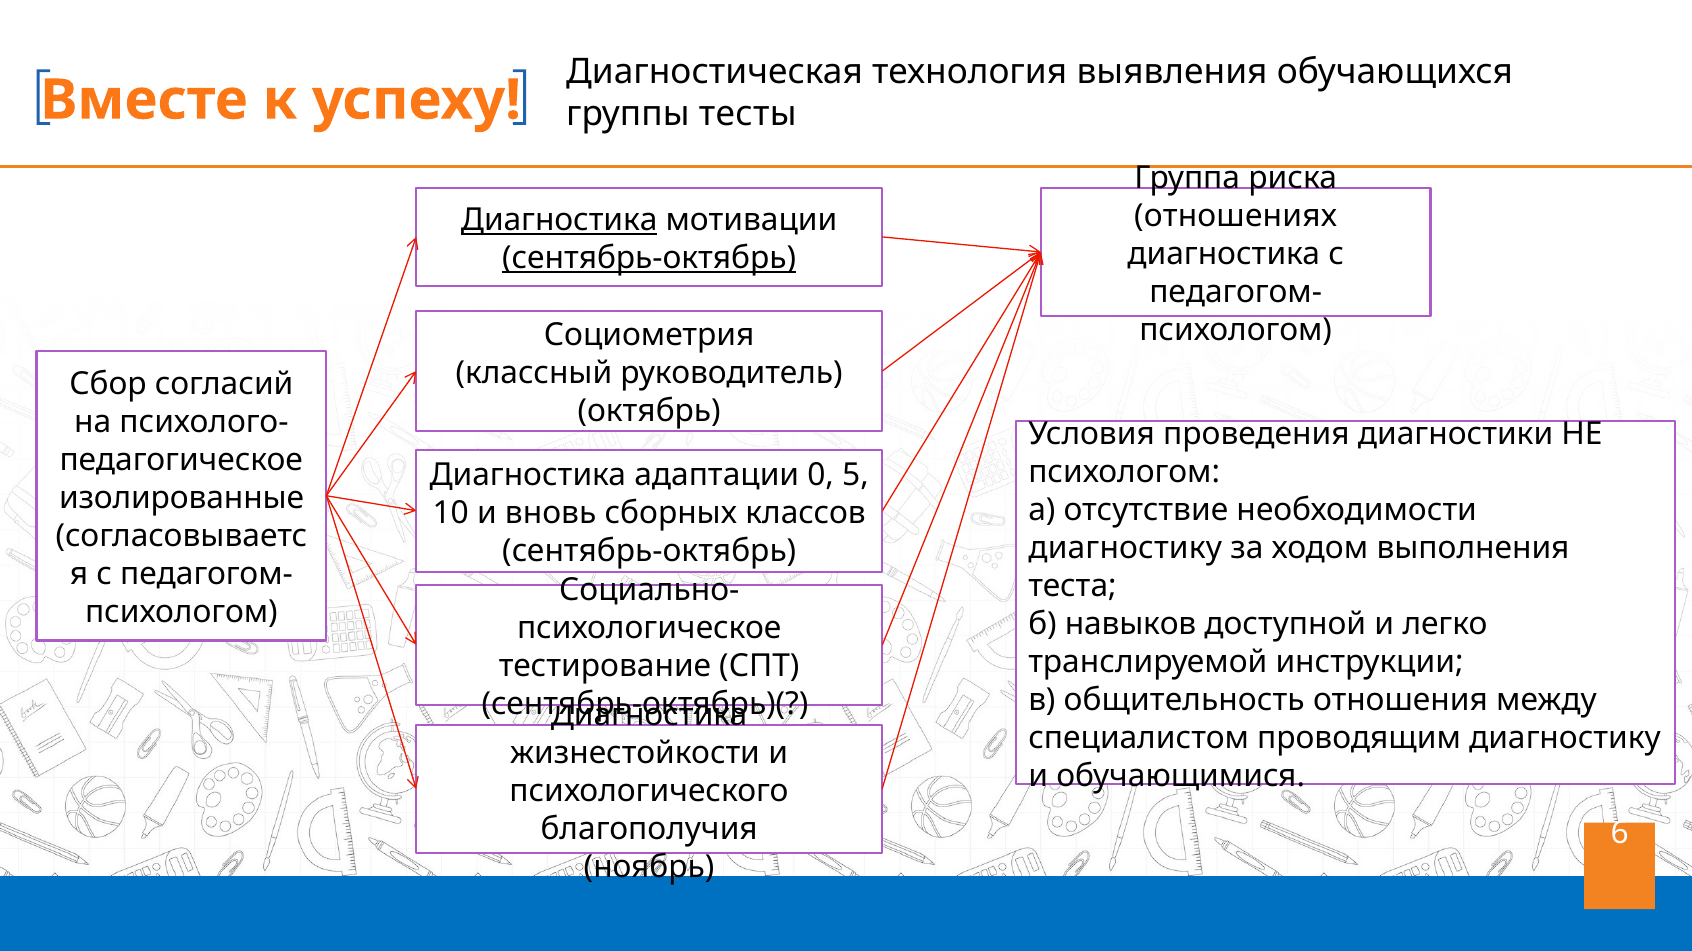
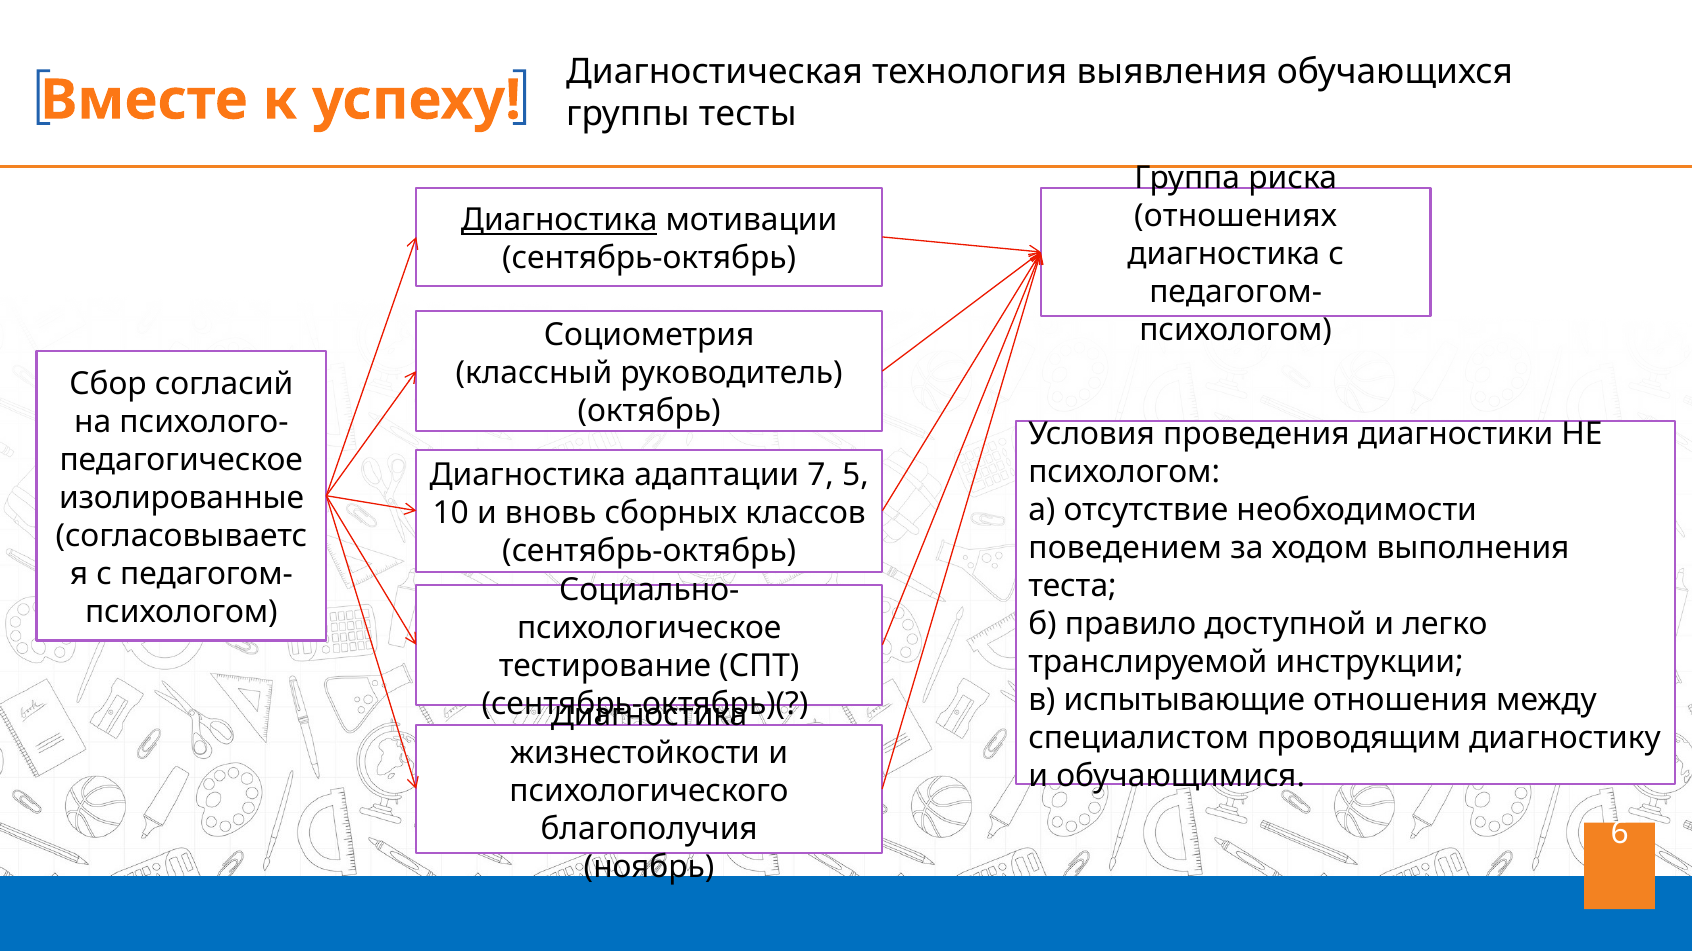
сентябрь-октябрь at (649, 258) underline: present -> none
0: 0 -> 7
диагностику at (1125, 548): диагностику -> поведением
навыков: навыков -> правило
общительность: общительность -> испытывающие
